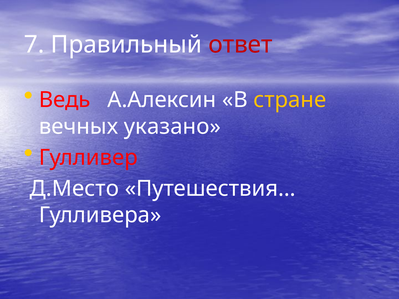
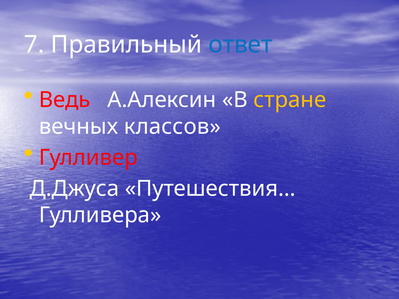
ответ colour: red -> blue
указано: указано -> классов
Д.Место: Д.Место -> Д.Джуса
